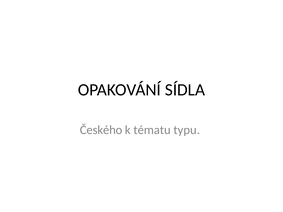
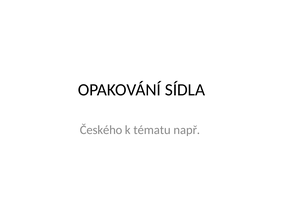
typu: typu -> např
